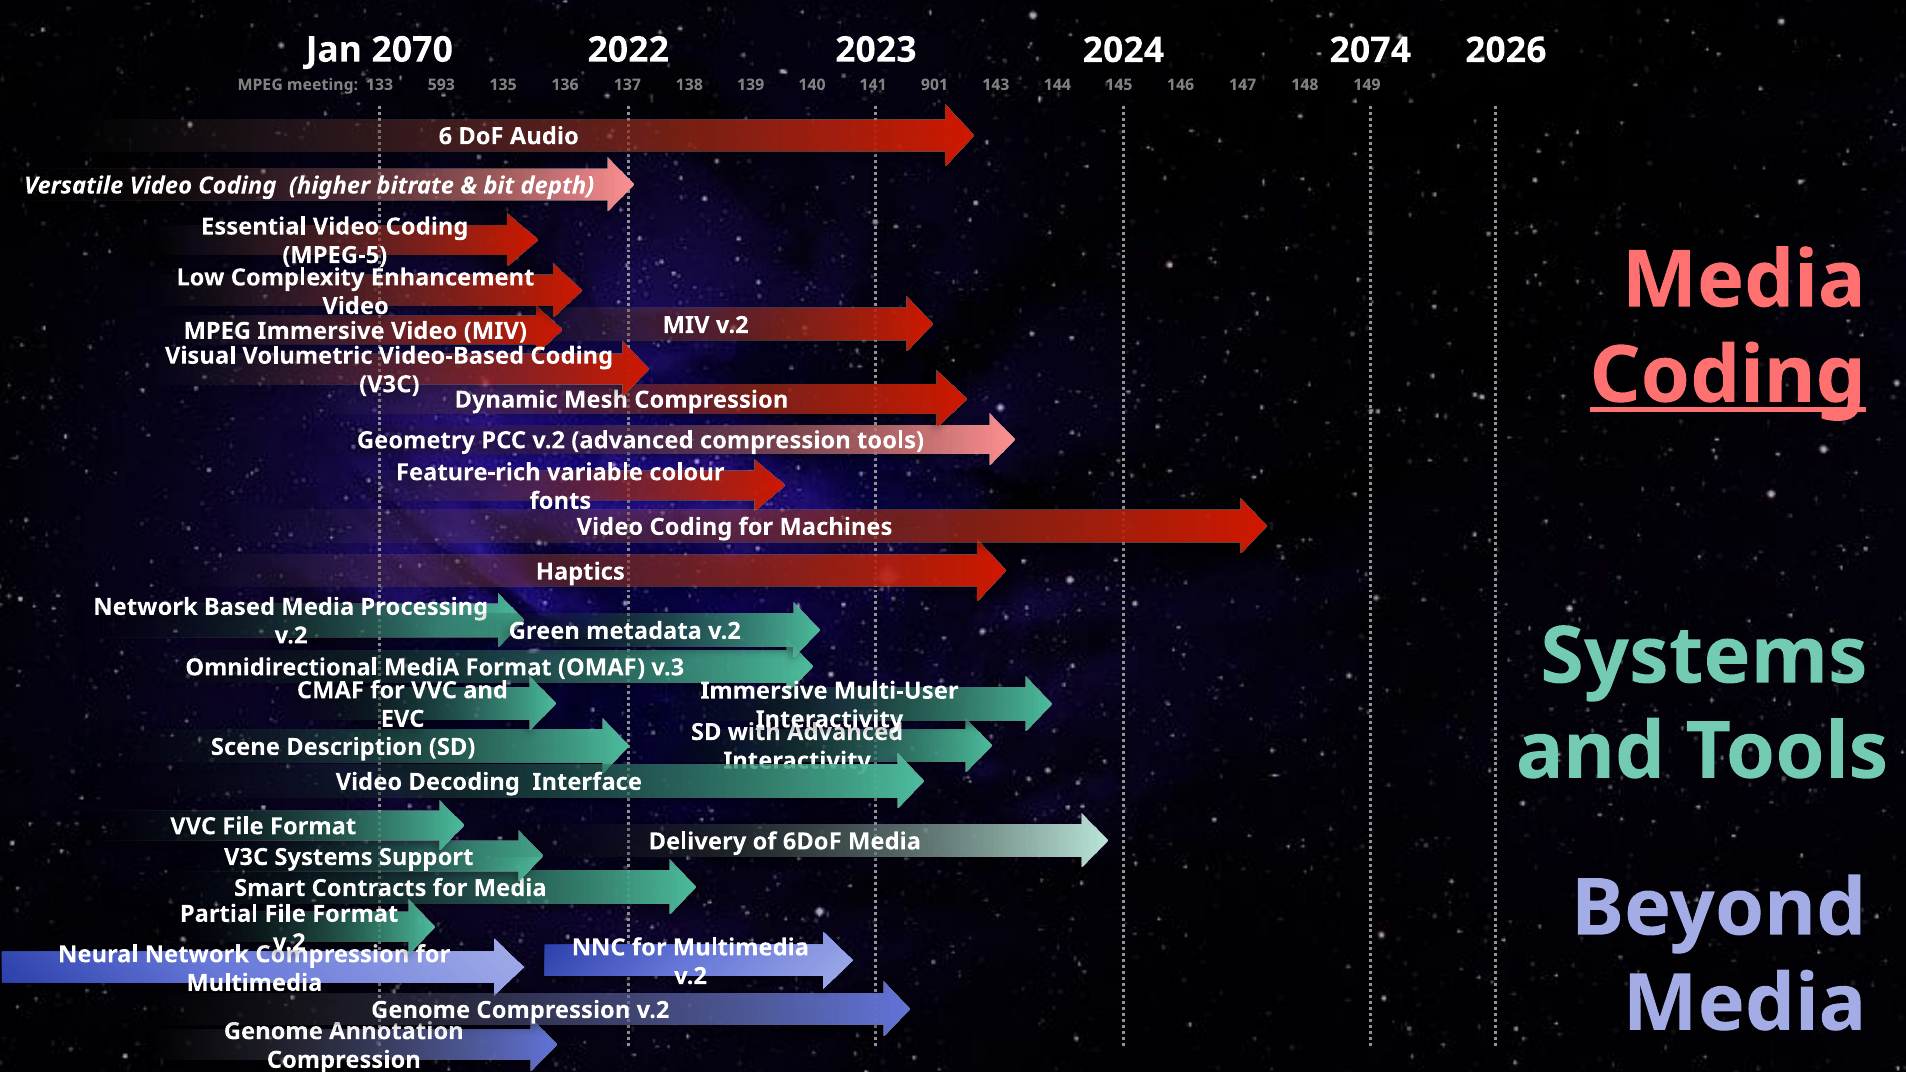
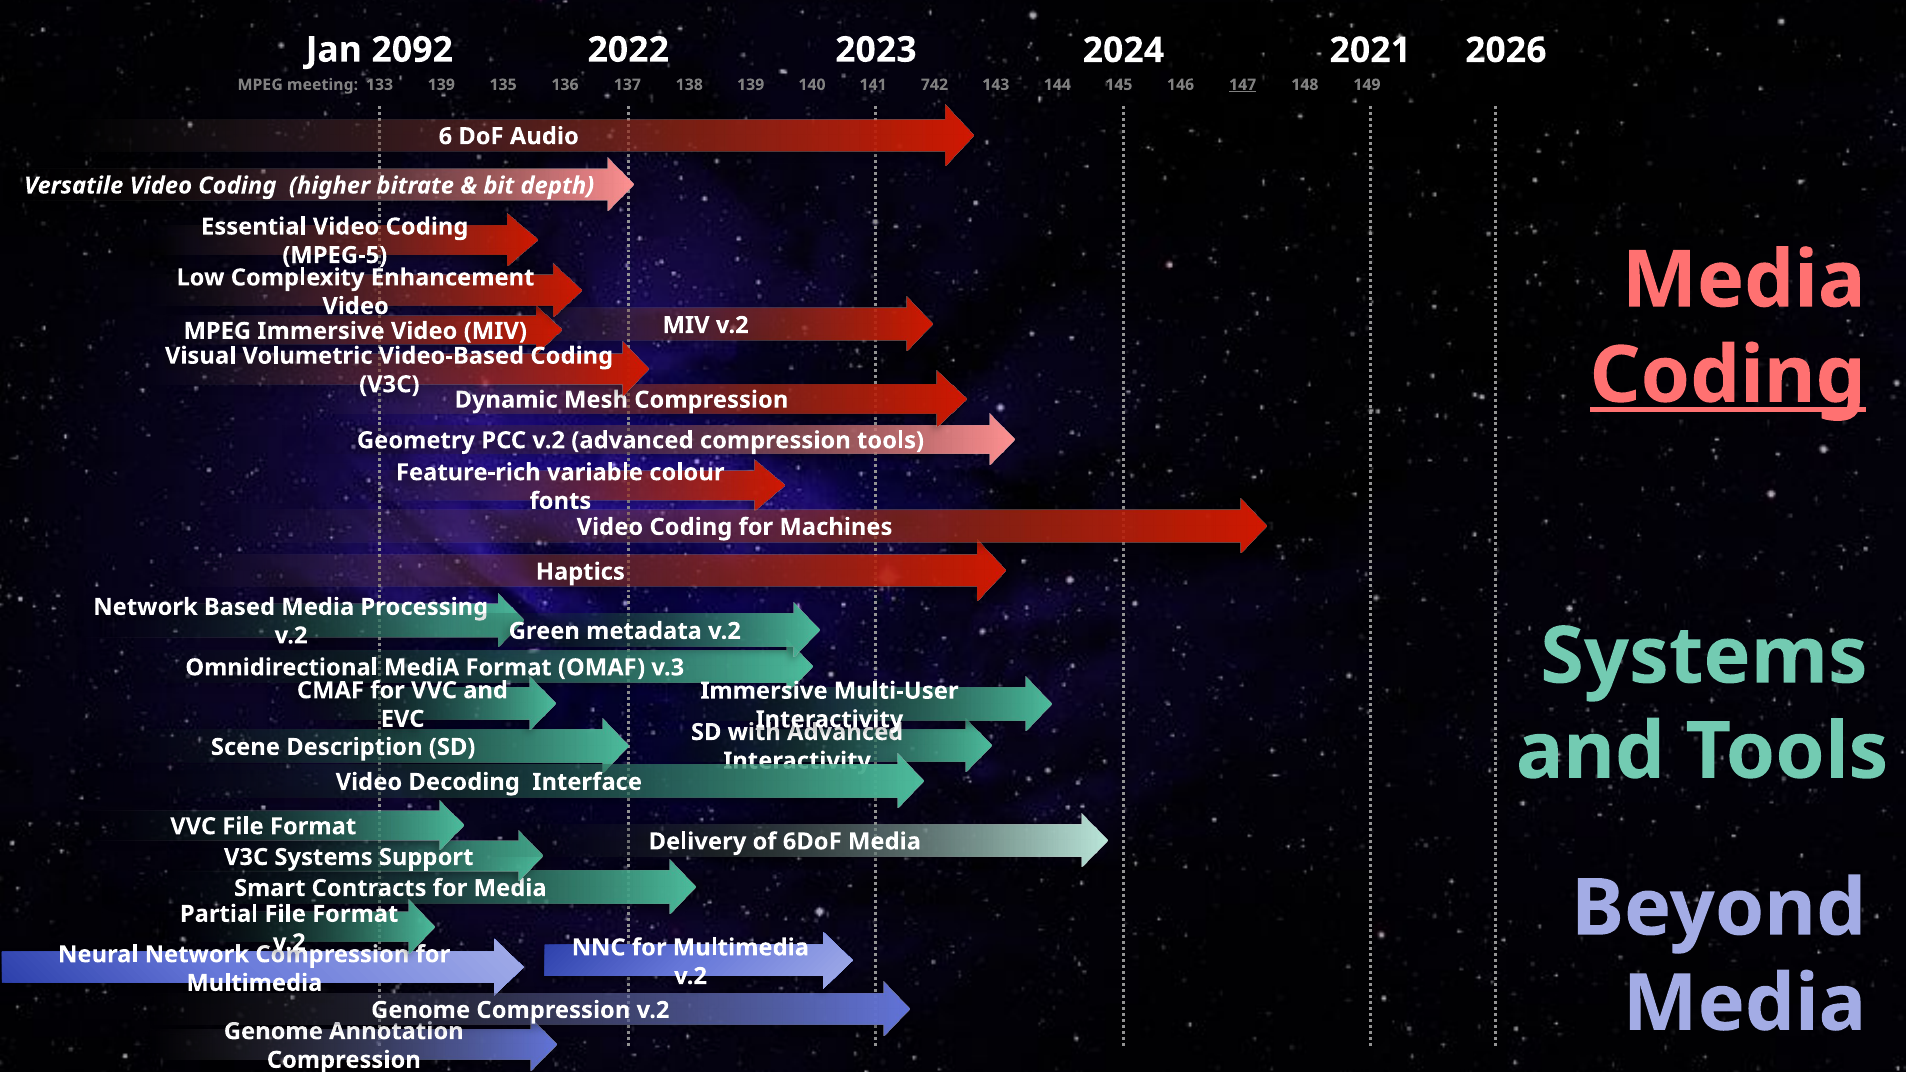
2070: 2070 -> 2092
2074: 2074 -> 2021
133 593: 593 -> 139
901: 901 -> 742
147 underline: none -> present
